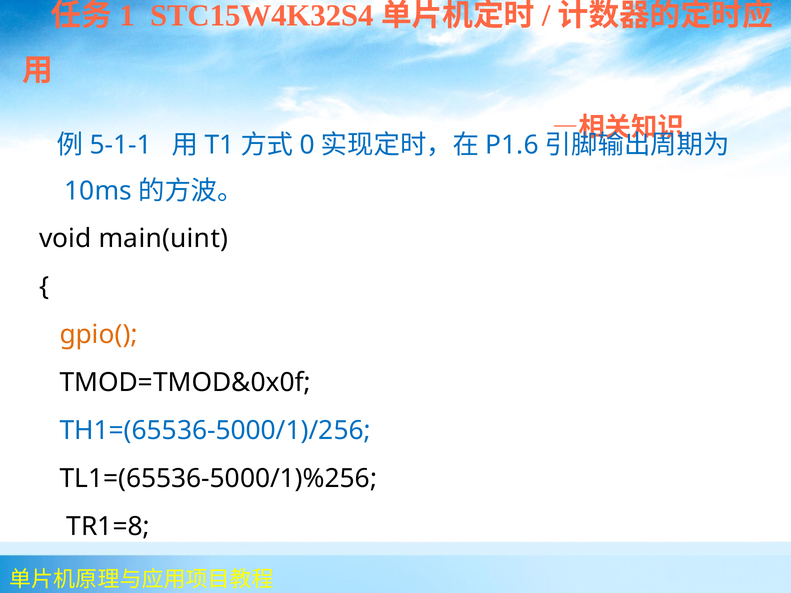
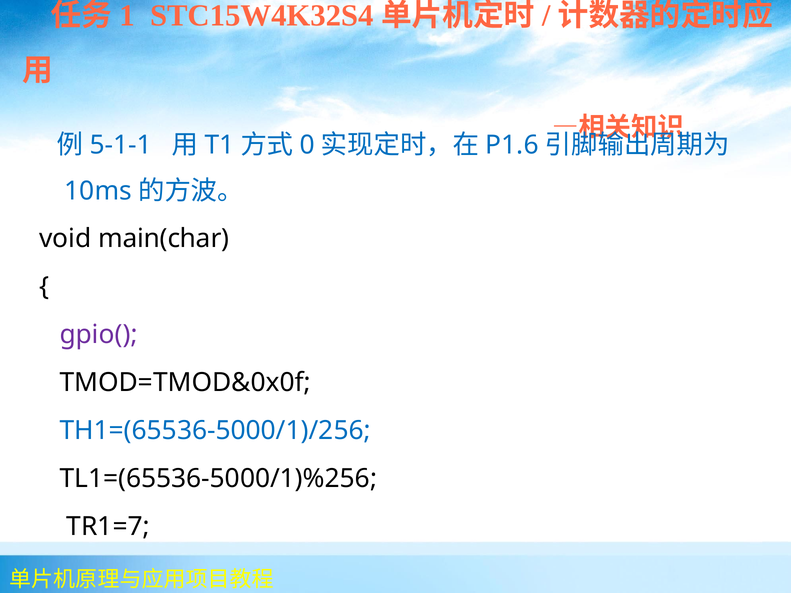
main(uint: main(uint -> main(char
gpio( colour: orange -> purple
TR1=8: TR1=8 -> TR1=7
